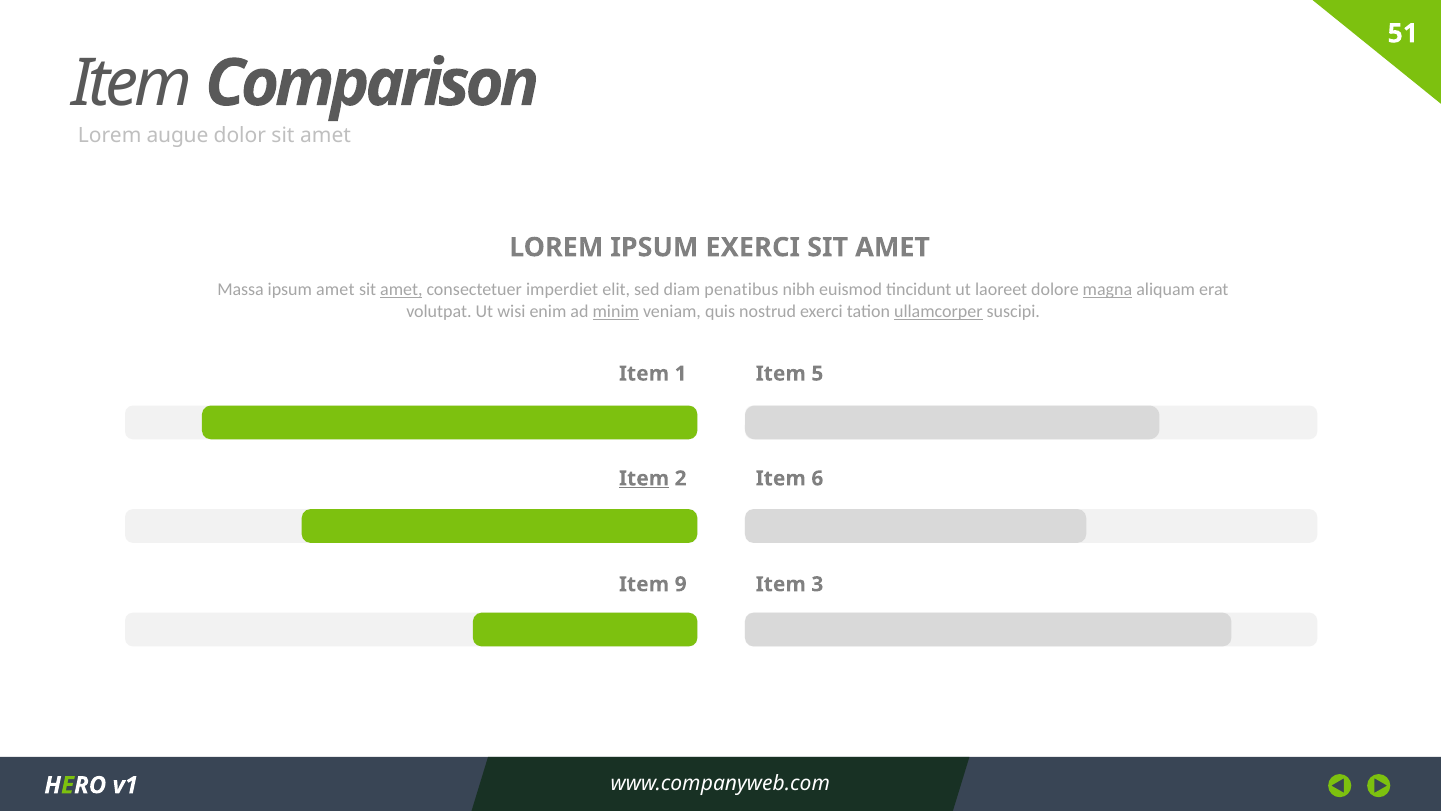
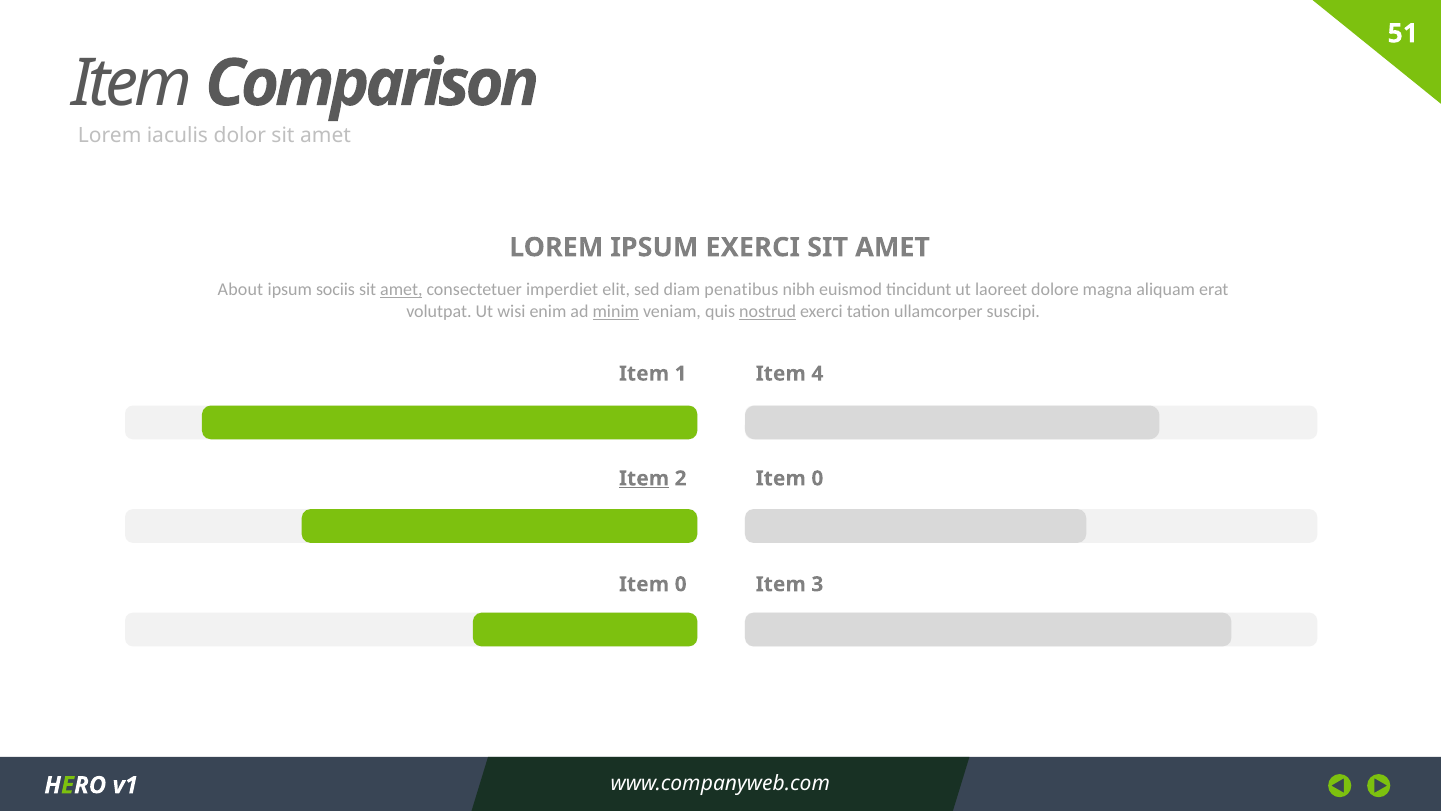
augue: augue -> iaculis
Massa: Massa -> About
ipsum amet: amet -> sociis
magna underline: present -> none
nostrud underline: none -> present
ullamcorper underline: present -> none
5: 5 -> 4
6 at (817, 478): 6 -> 0
9 at (681, 584): 9 -> 0
